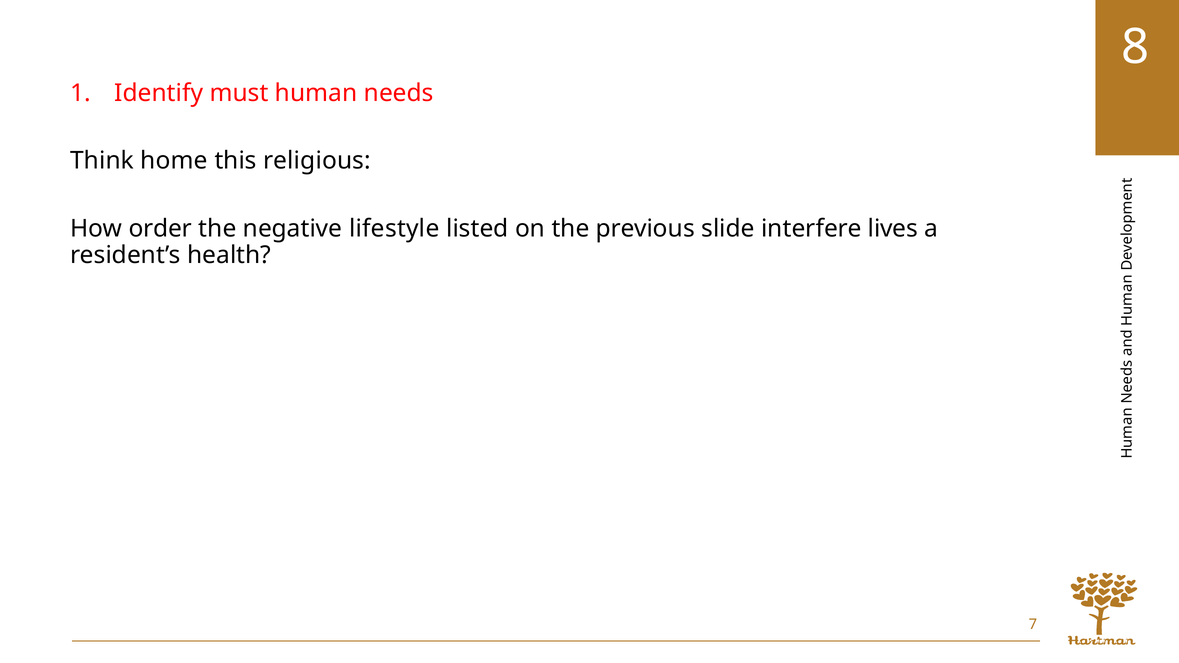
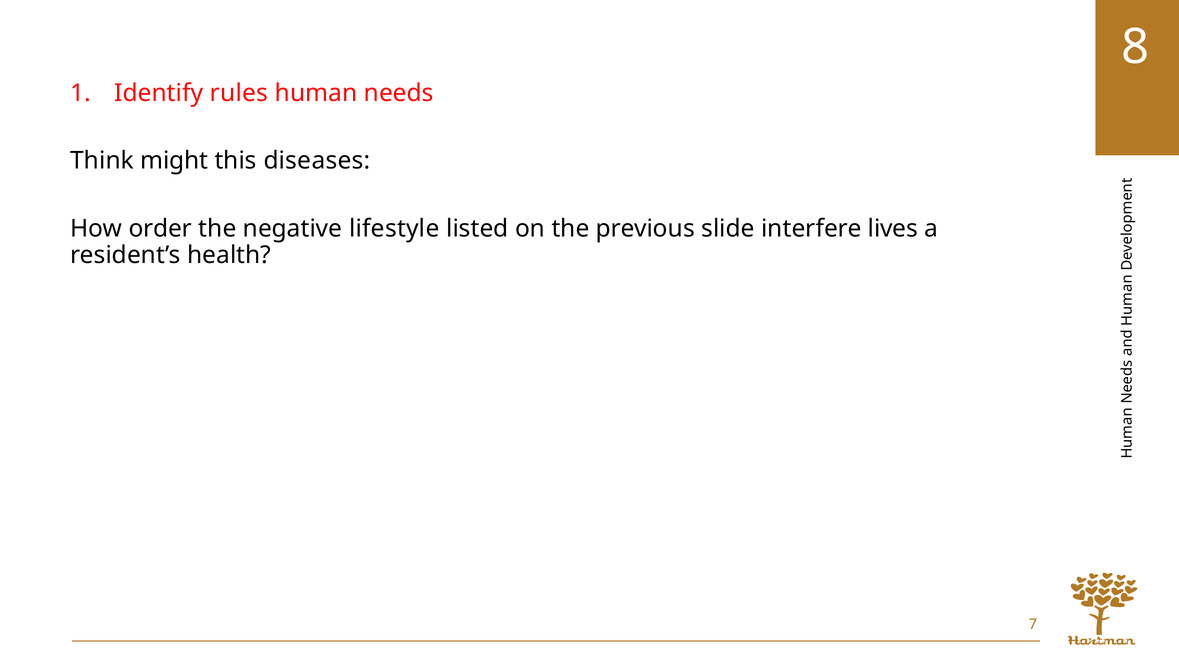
must: must -> rules
home: home -> might
religious: religious -> diseases
